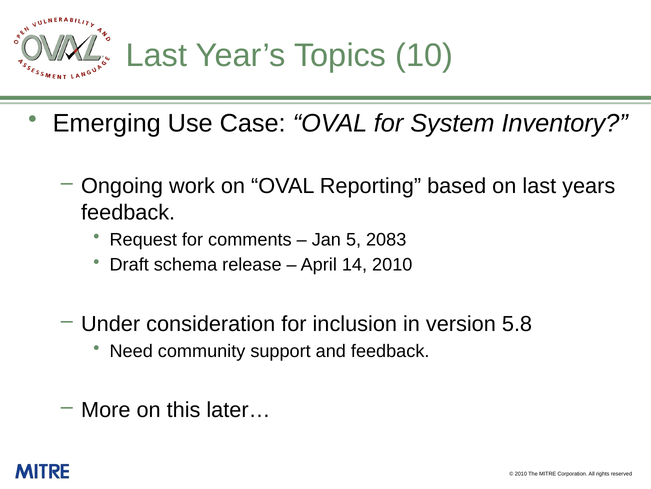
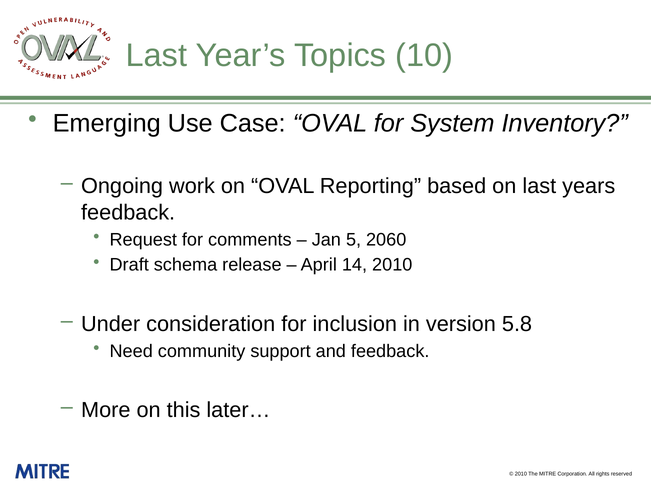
2083: 2083 -> 2060
